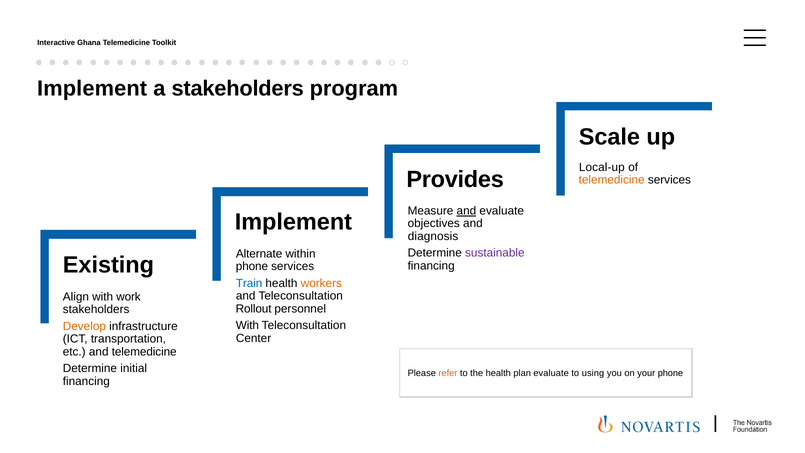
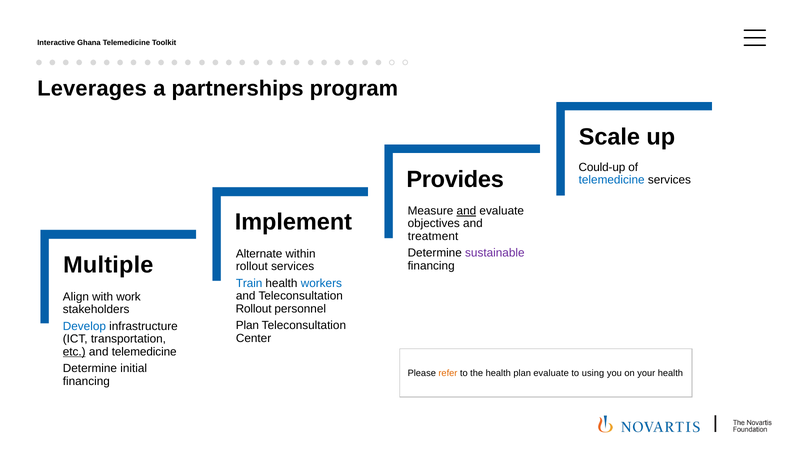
Implement at (92, 89): Implement -> Leverages
a stakeholders: stakeholders -> partnerships
Local-up: Local-up -> Could-up
telemedicine at (612, 180) colour: orange -> blue
diagnosis: diagnosis -> treatment
Existing: Existing -> Multiple
phone at (252, 266): phone -> rollout
workers colour: orange -> blue
With at (247, 325): With -> Plan
Develop colour: orange -> blue
etc underline: none -> present
your phone: phone -> health
